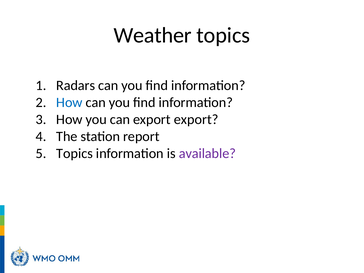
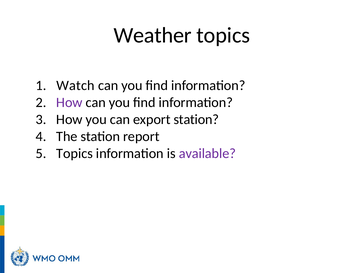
Radars: Radars -> Watch
How at (69, 102) colour: blue -> purple
export export: export -> station
